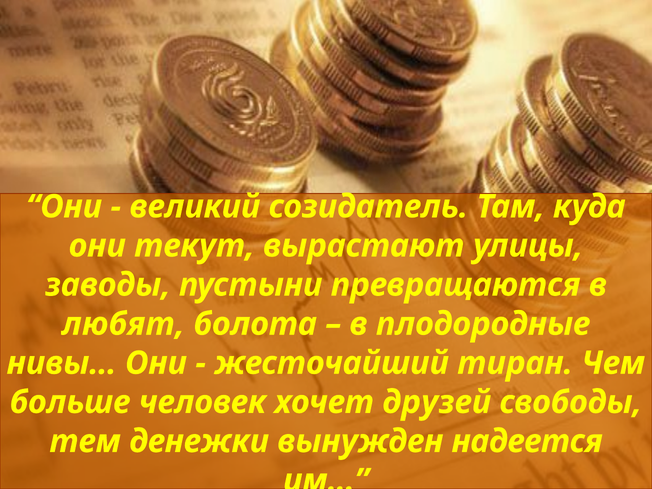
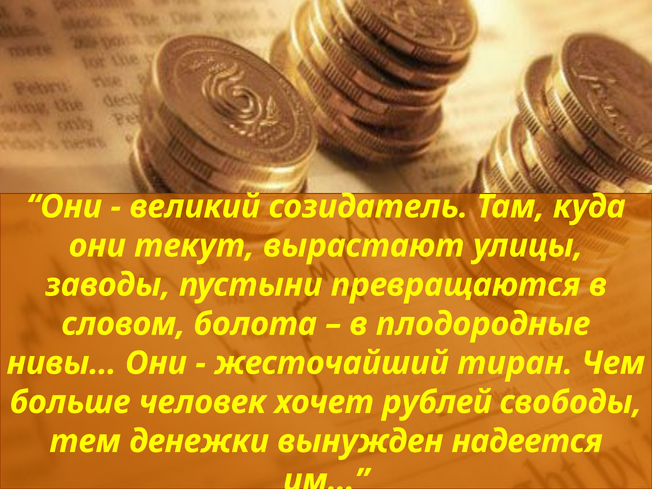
любят: любят -> словом
друзей: друзей -> рублей
